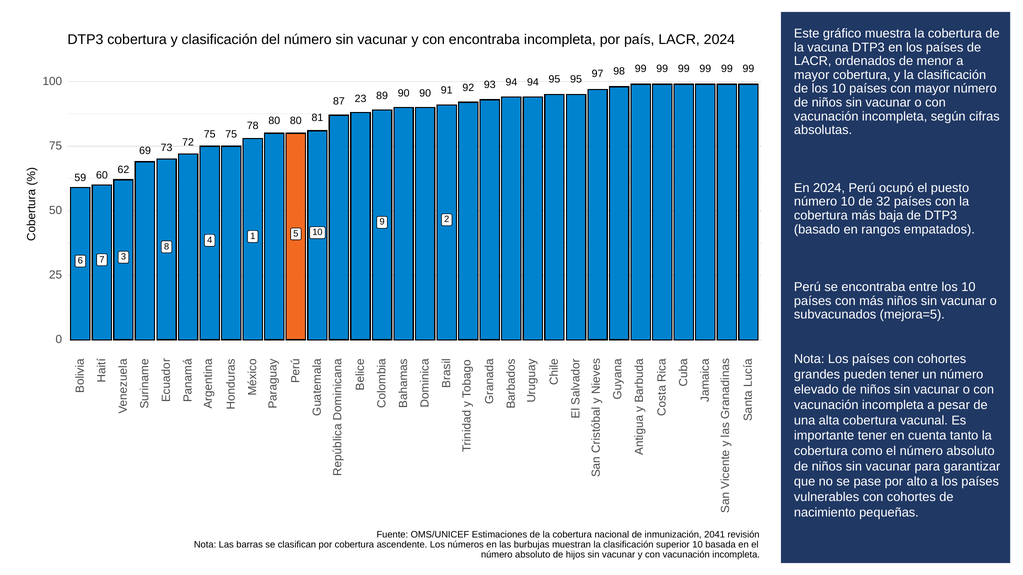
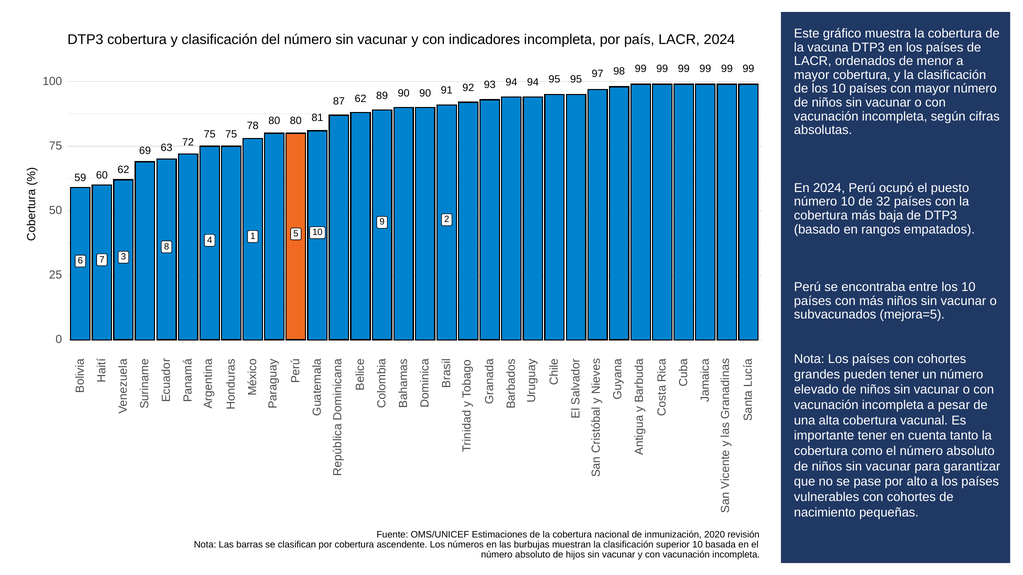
con encontraba: encontraba -> indicadores
87 23: 23 -> 62
73: 73 -> 63
2041: 2041 -> 2020
